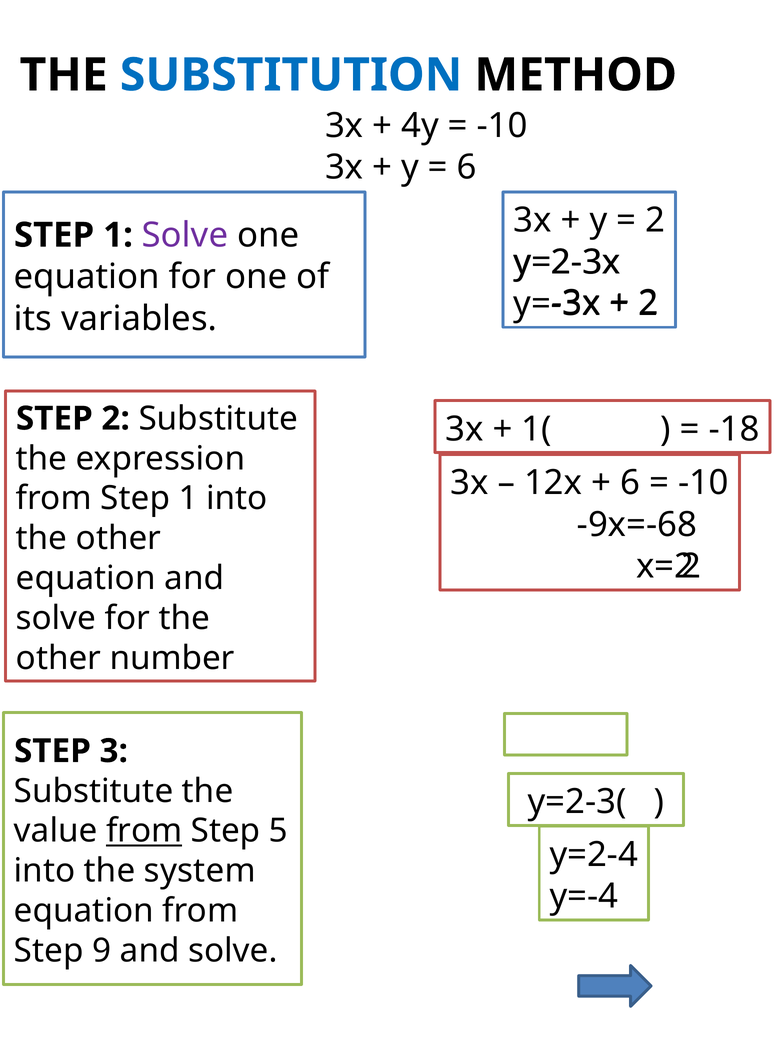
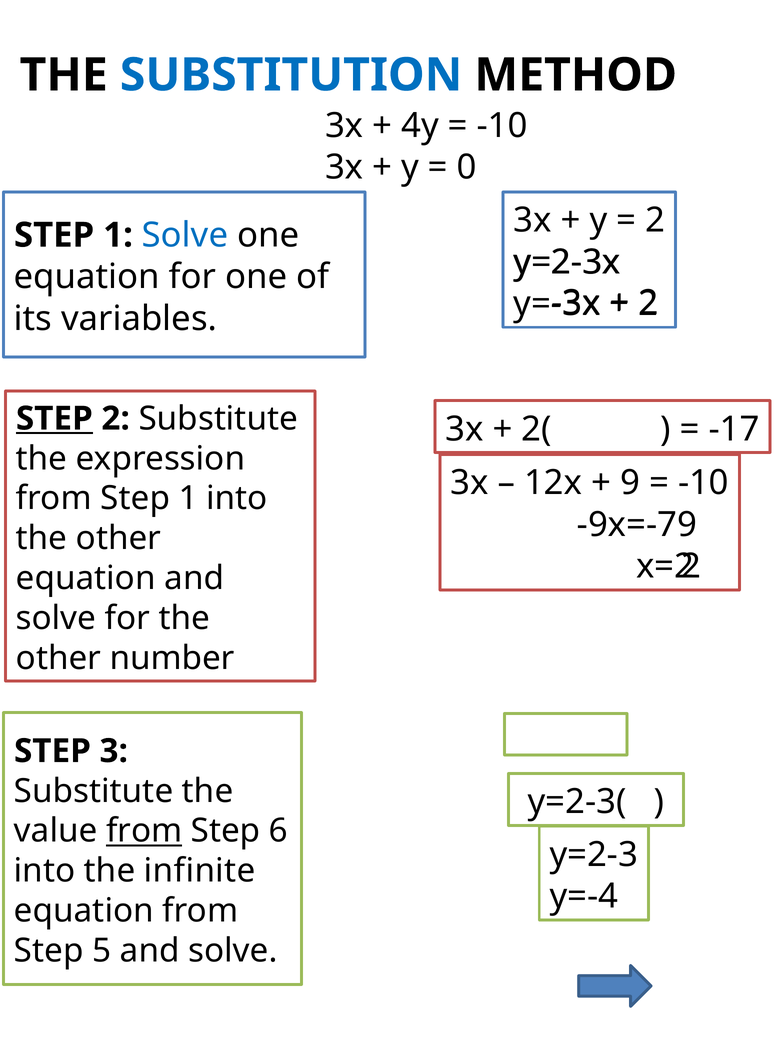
6 at (467, 167): 6 -> 0
Solve at (185, 235) colour: purple -> blue
STEP at (54, 418) underline: none -> present
1(: 1( -> 2(
-18: -18 -> -17
6 at (630, 483): 6 -> 9
-9x=-68: -9x=-68 -> -9x=-79
5: 5 -> 6
y=2-4: y=2-4 -> y=2-3
system: system -> infinite
9: 9 -> 5
